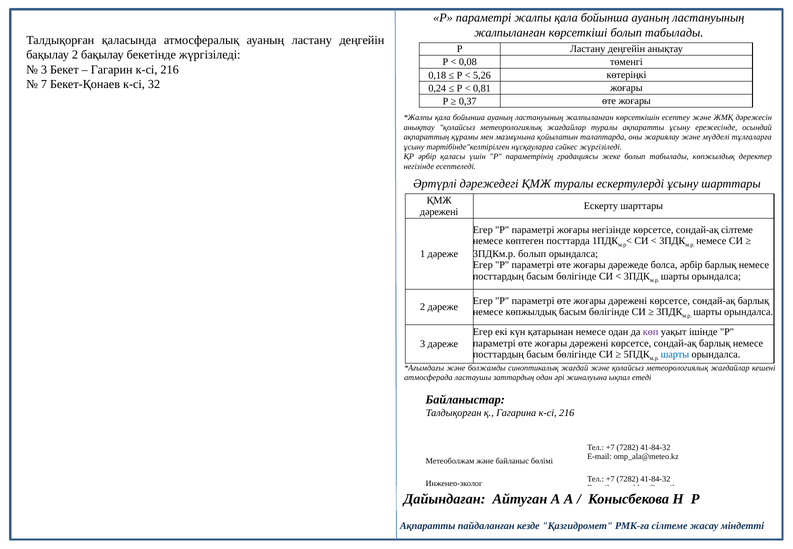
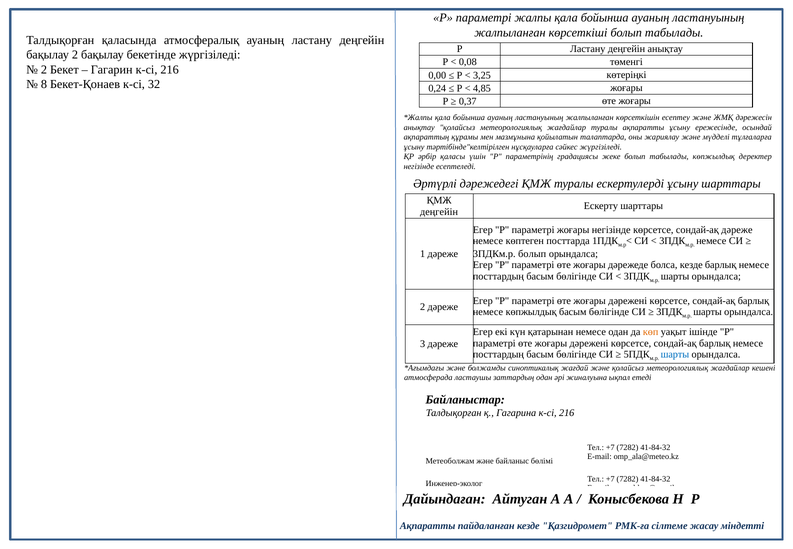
3 at (44, 70): 3 -> 2
0,18: 0,18 -> 0,00
5,26: 5,26 -> 3,25
7: 7 -> 8
0,81: 0,81 -> 4,85
дәрежені at (439, 212): дәрежені -> деңгейін
сондай-ақ сілтеме: сілтеме -> дәреже
болса әрбір: әрбір -> кезде
көп colour: purple -> orange
